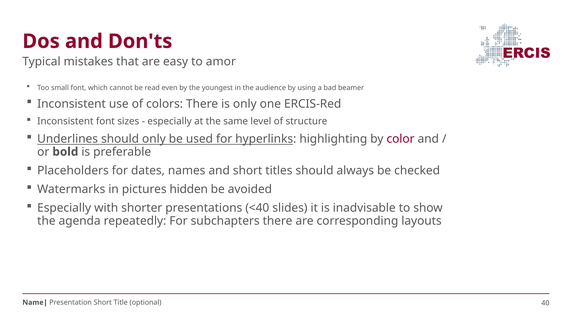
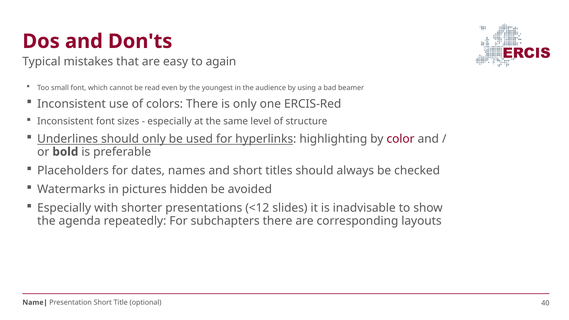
amor: amor -> again
<40: <40 -> <12
